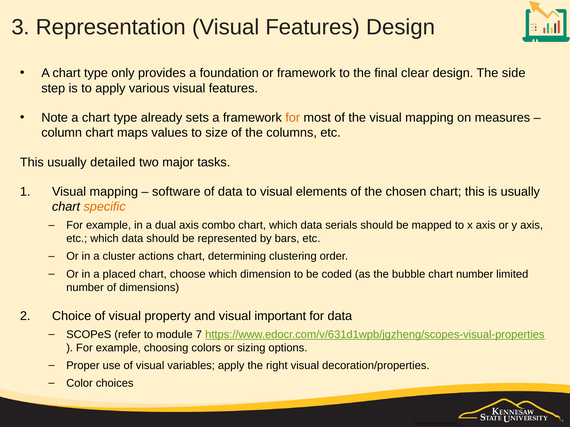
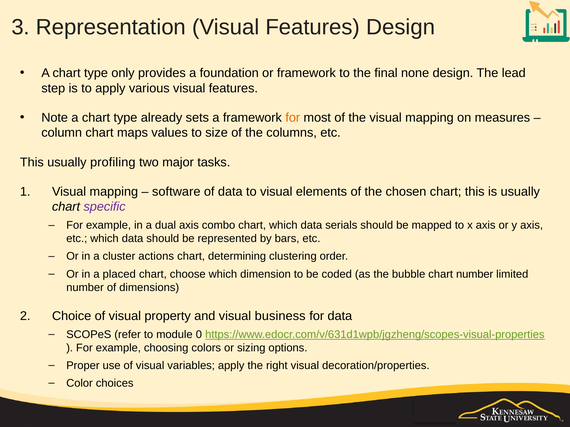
clear: clear -> none
side: side -> lead
detailed: detailed -> profiling
specific colour: orange -> purple
important: important -> business
7: 7 -> 0
